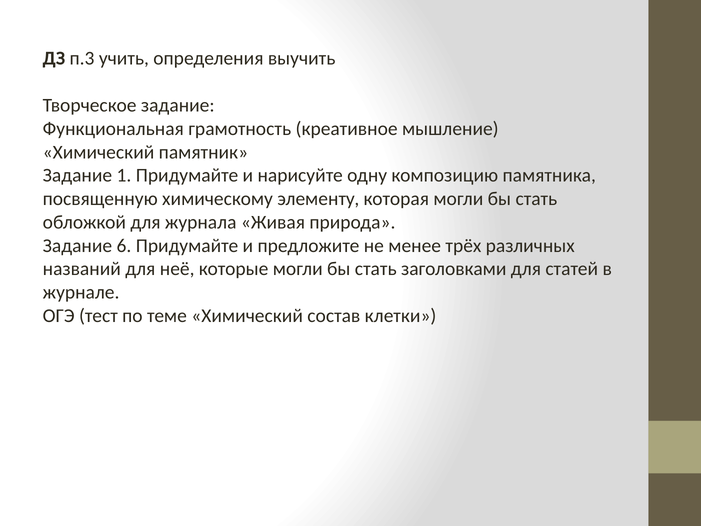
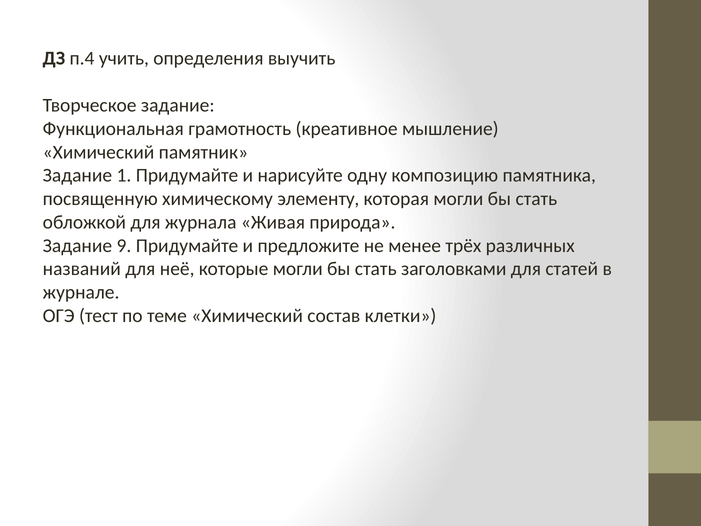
п.3: п.3 -> п.4
6: 6 -> 9
